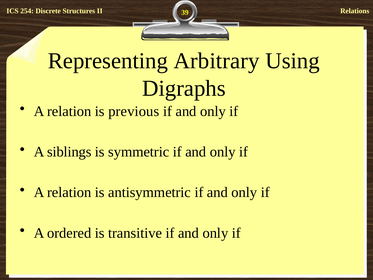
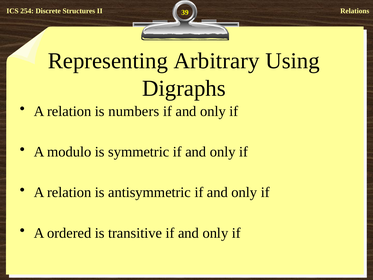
previous: previous -> numbers
siblings: siblings -> modulo
